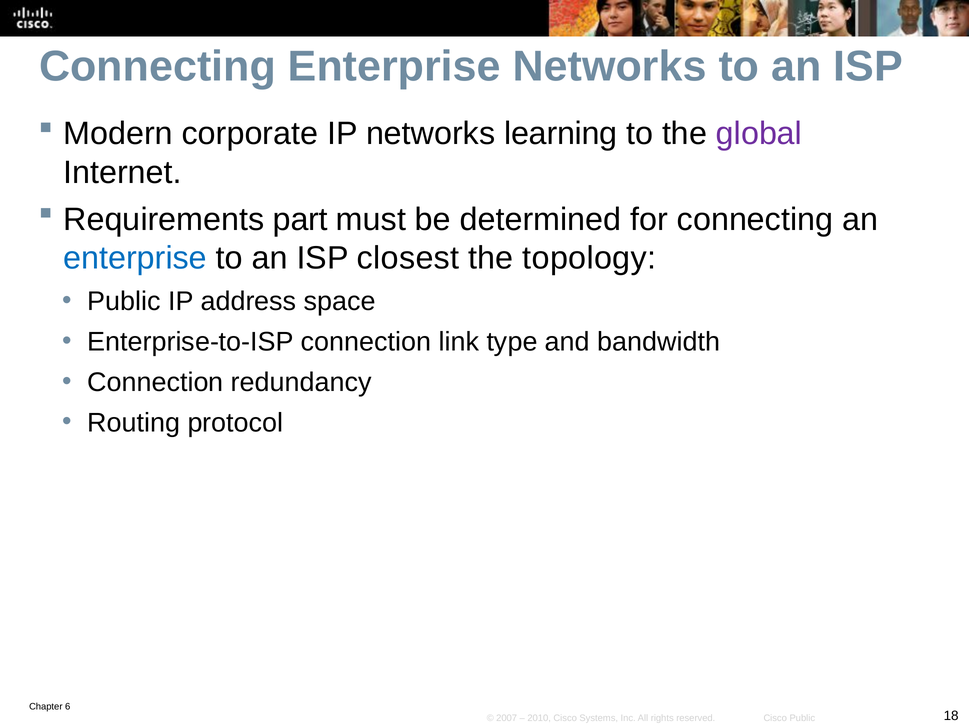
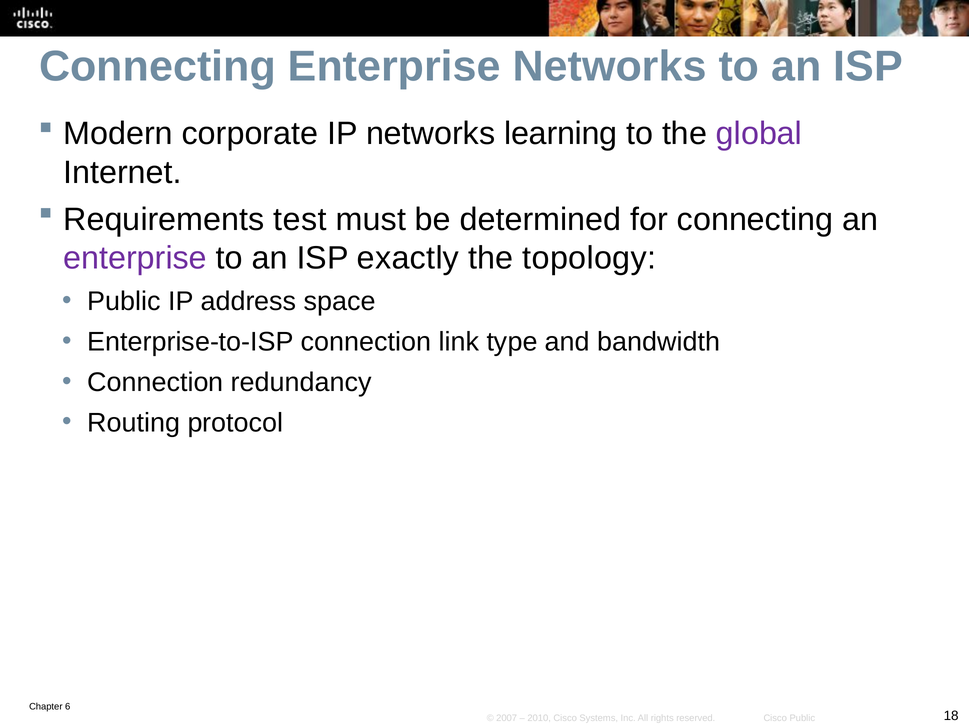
part: part -> test
enterprise at (135, 258) colour: blue -> purple
closest: closest -> exactly
